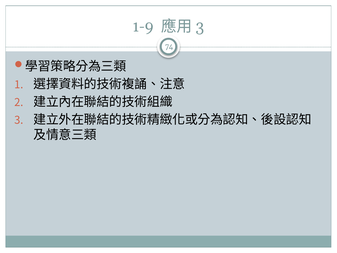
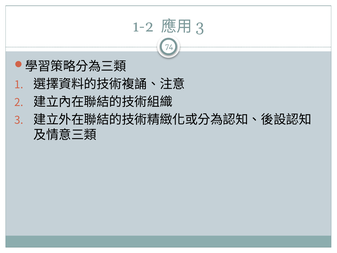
1-9: 1-9 -> 1-2
